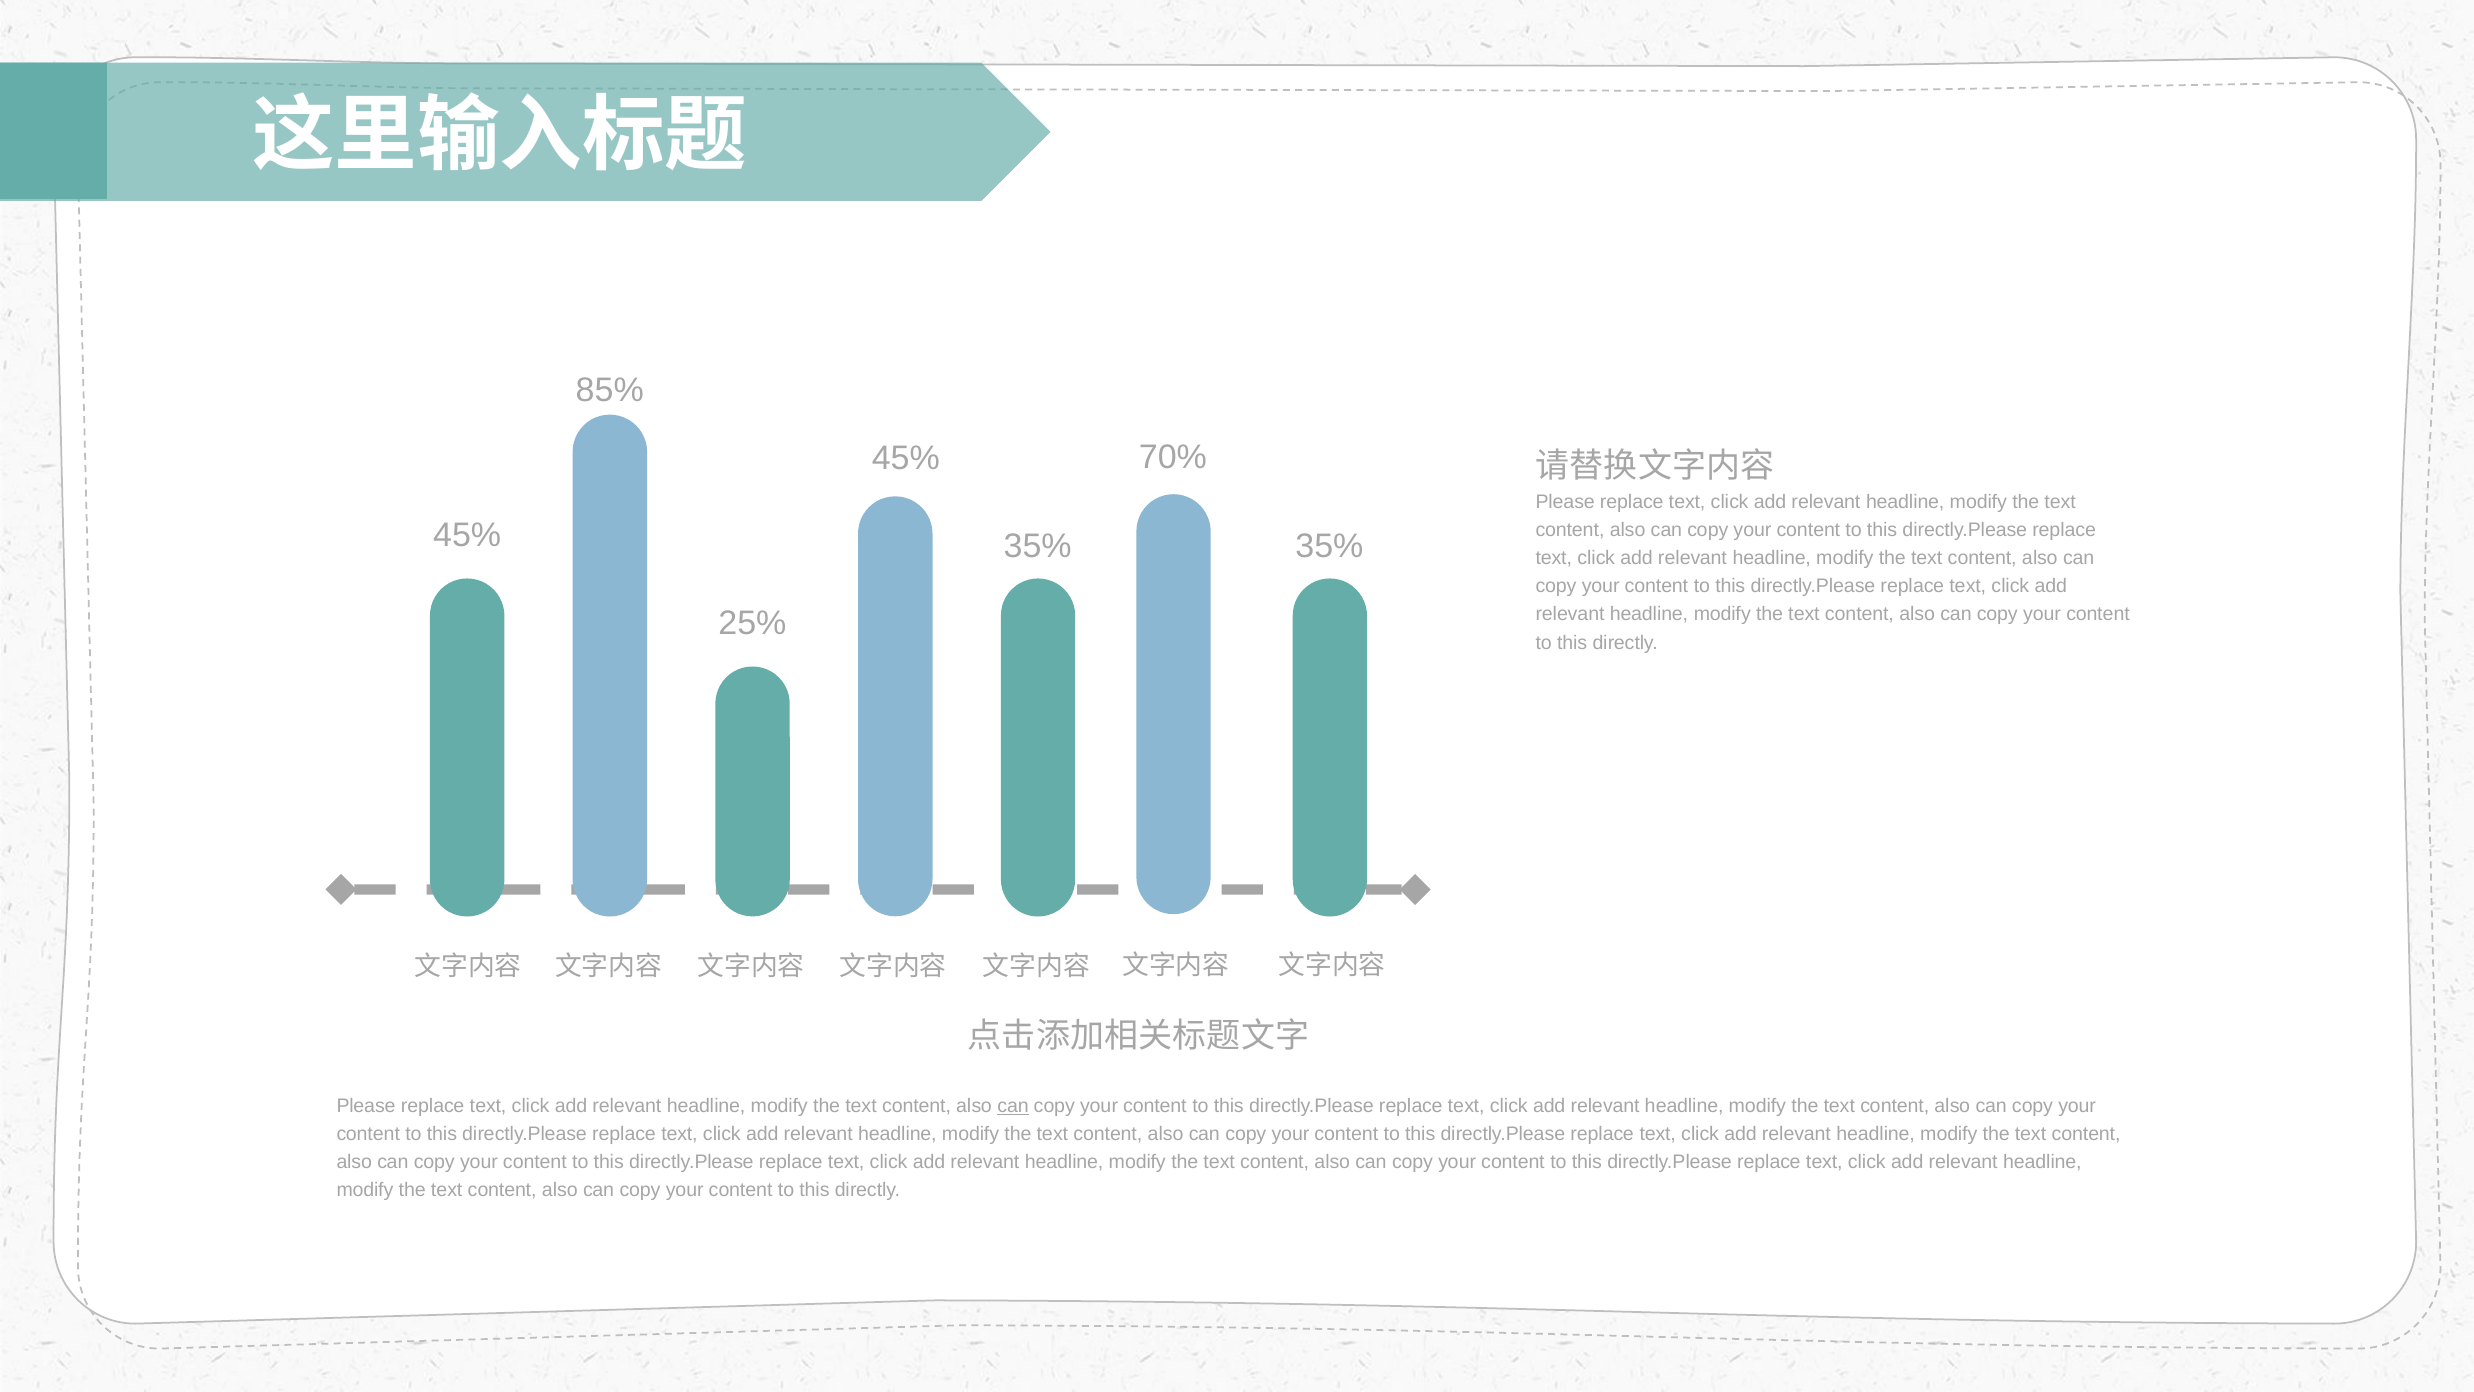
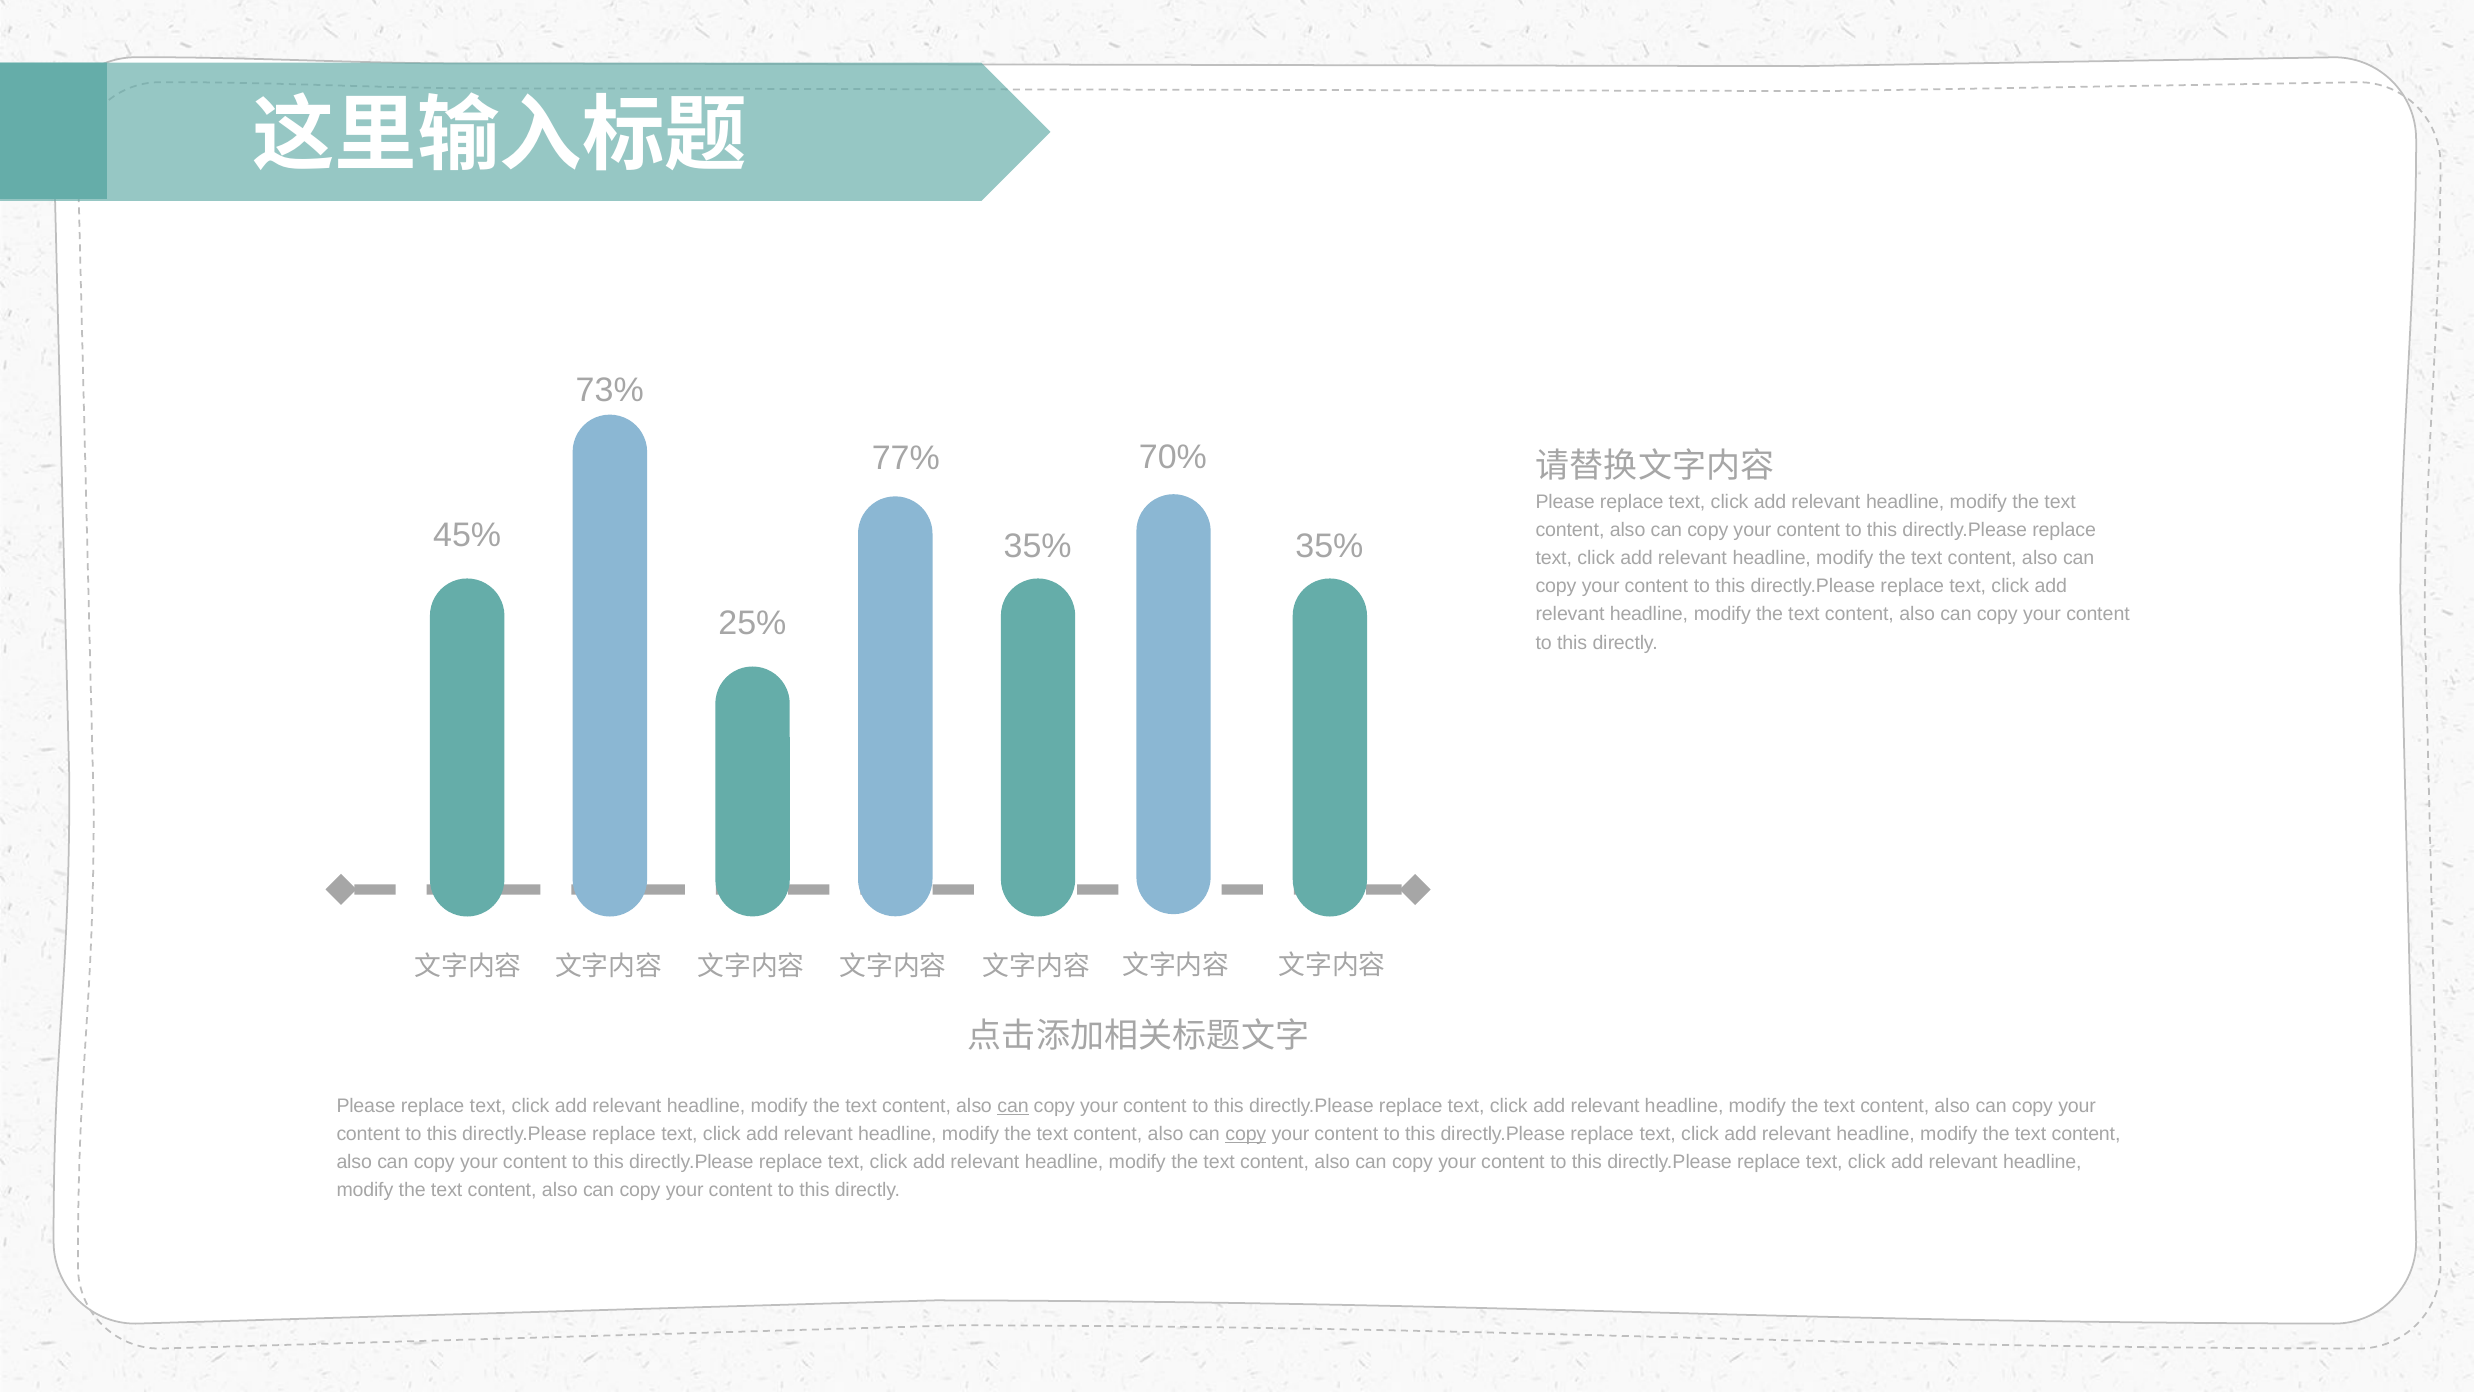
85%: 85% -> 73%
45% at (906, 458): 45% -> 77%
copy at (1246, 1134) underline: none -> present
